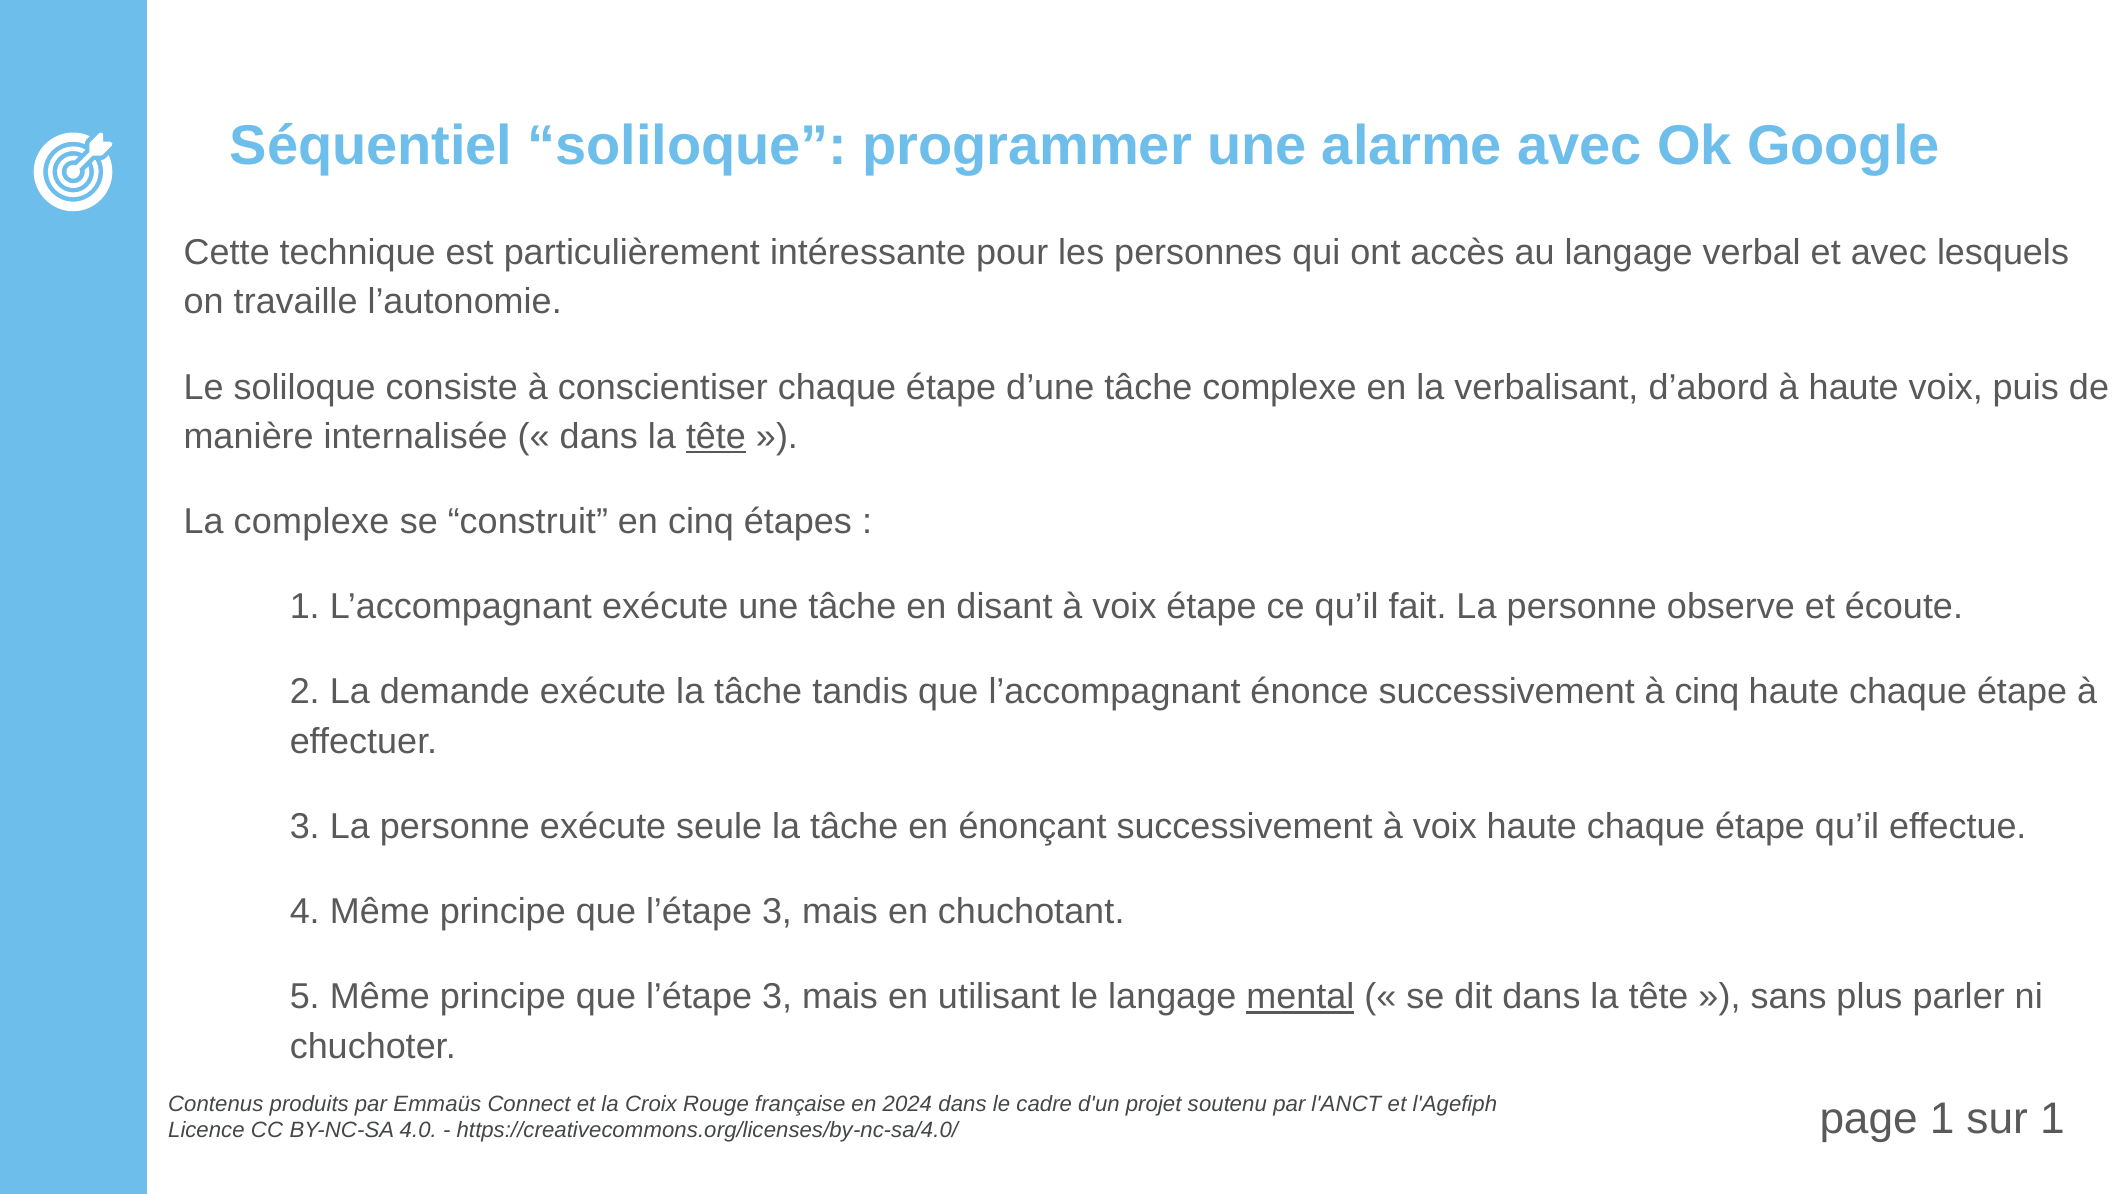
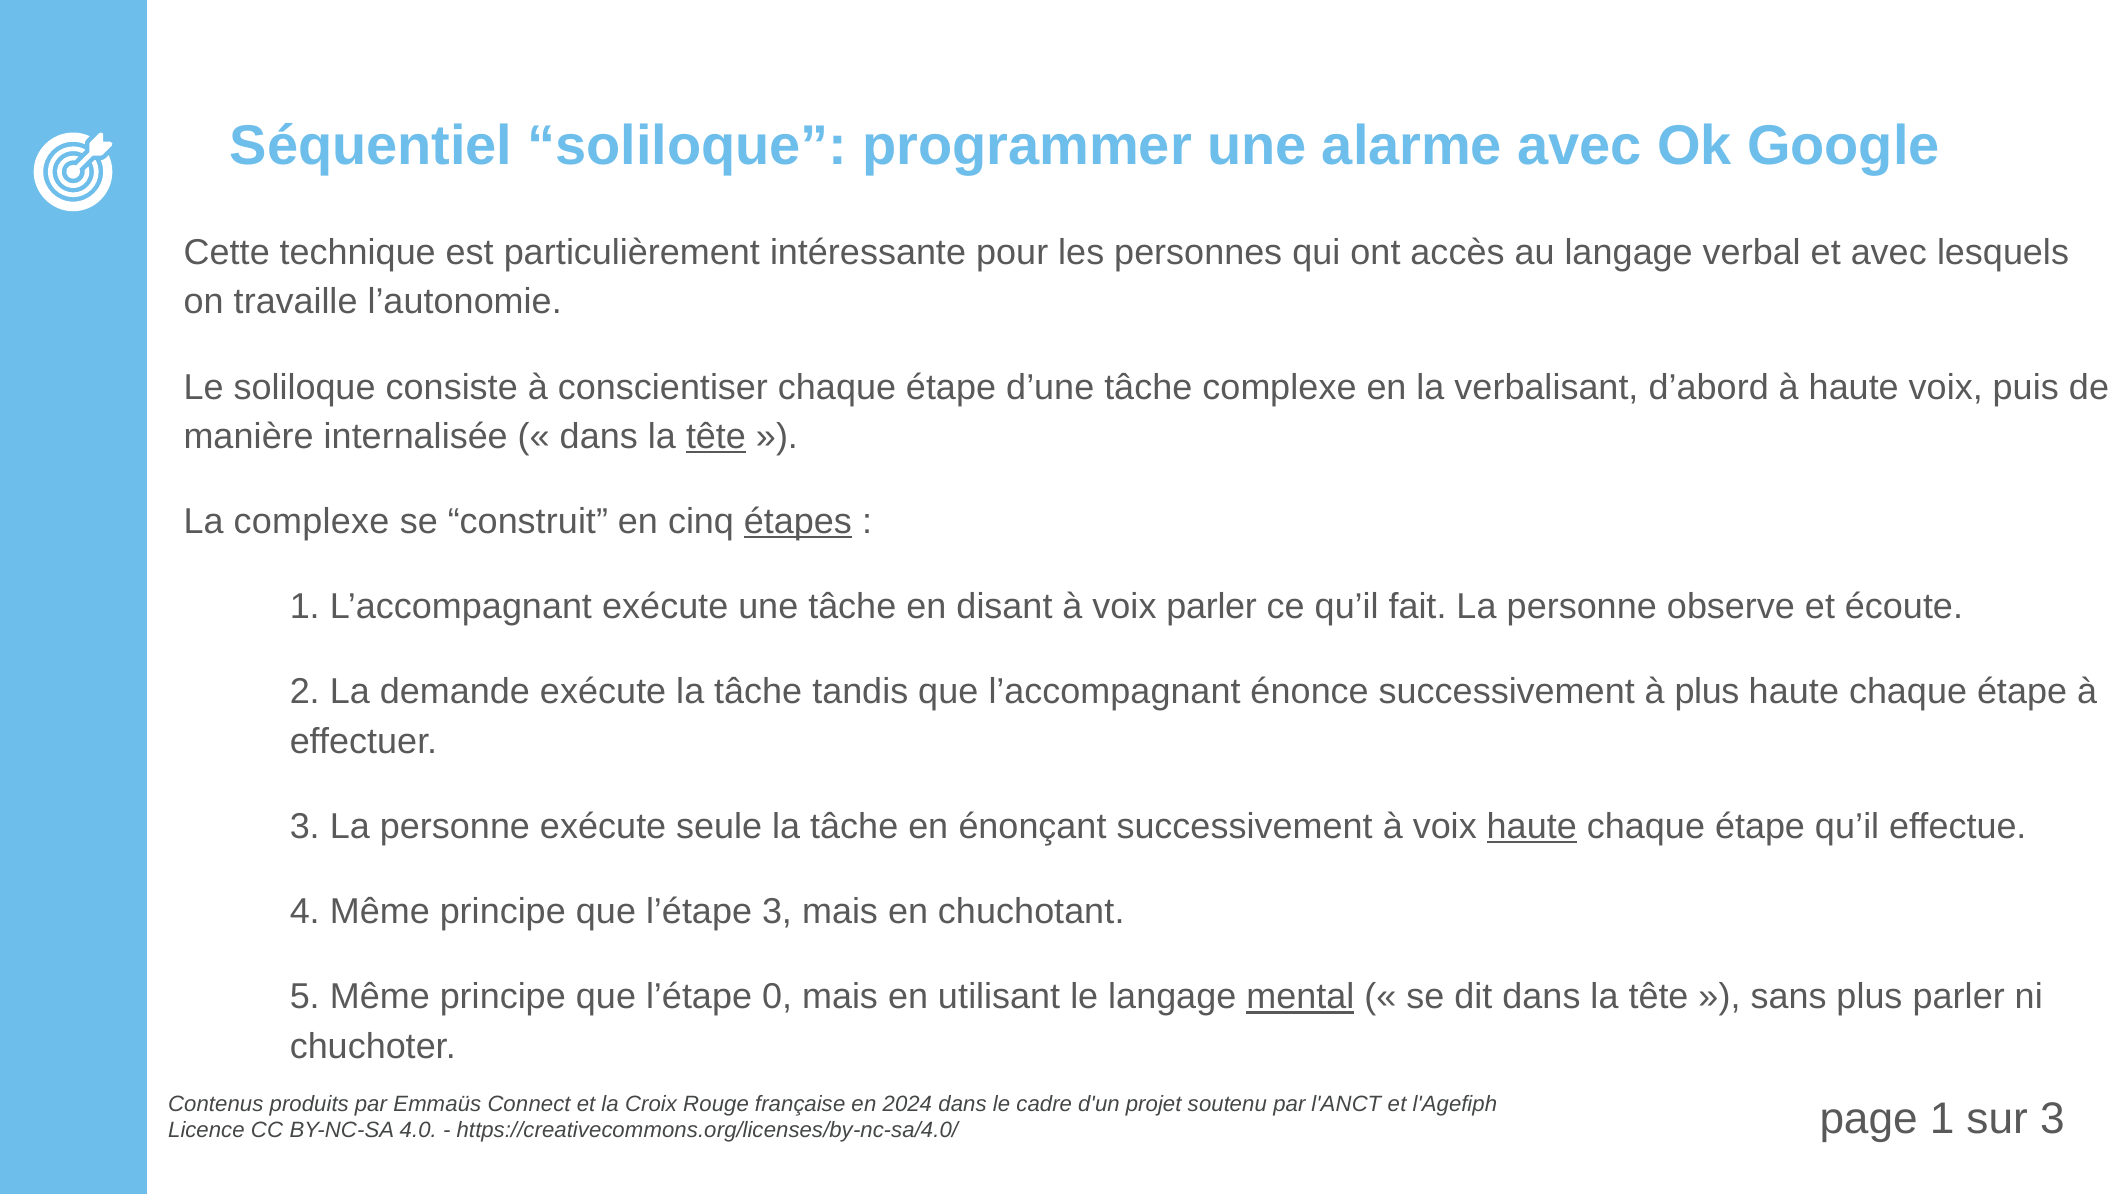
étapes underline: none -> present
voix étape: étape -> parler
à cinq: cinq -> plus
haute at (1532, 827) underline: none -> present
3 at (777, 997): 3 -> 0
sur 1: 1 -> 3
